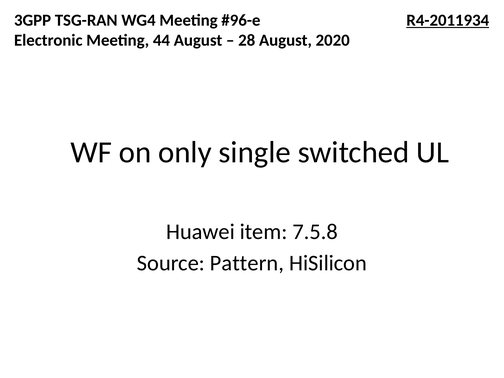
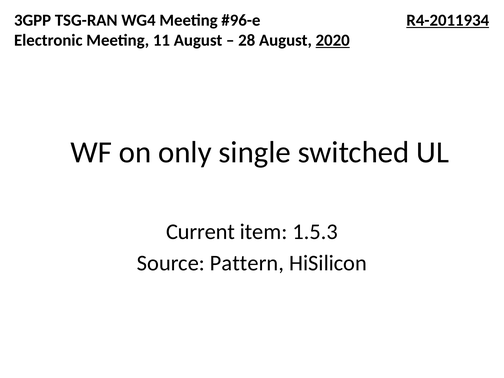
44: 44 -> 11
2020 underline: none -> present
Huawei: Huawei -> Current
7.5.8: 7.5.8 -> 1.5.3
